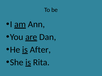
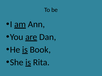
After: After -> Book
